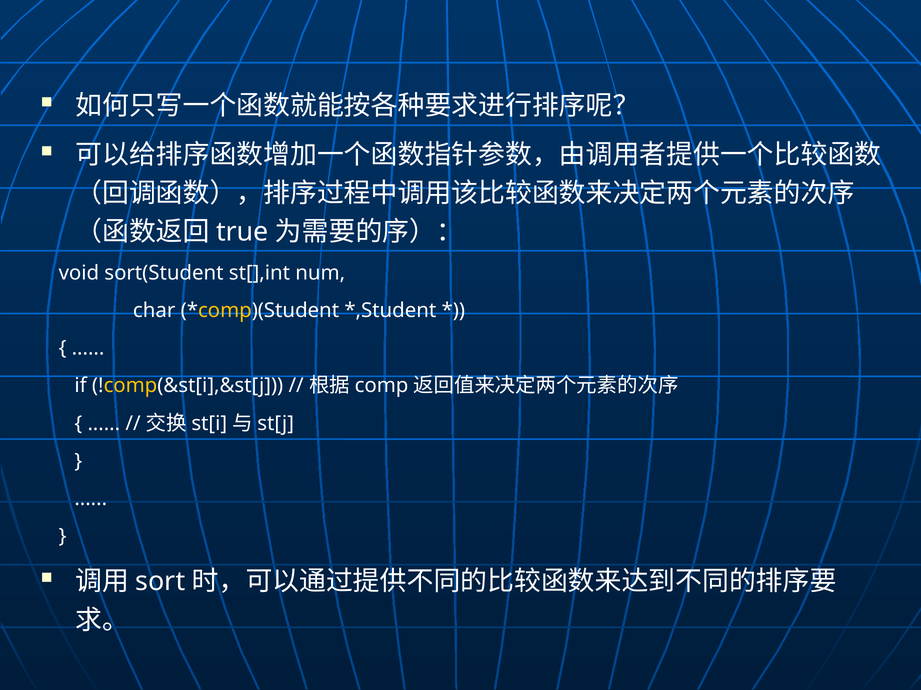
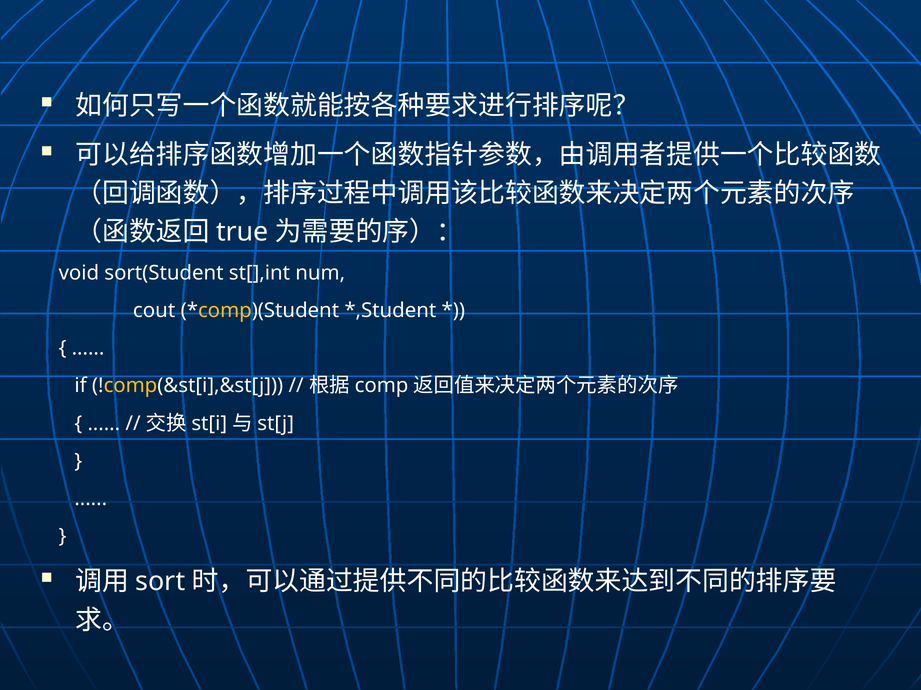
char: char -> cout
